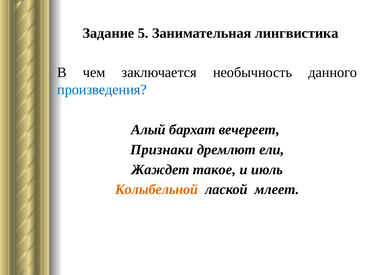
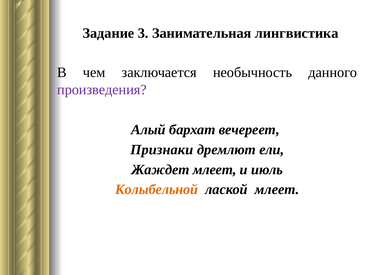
5: 5 -> 3
произведения colour: blue -> purple
Жаждет такое: такое -> млеет
